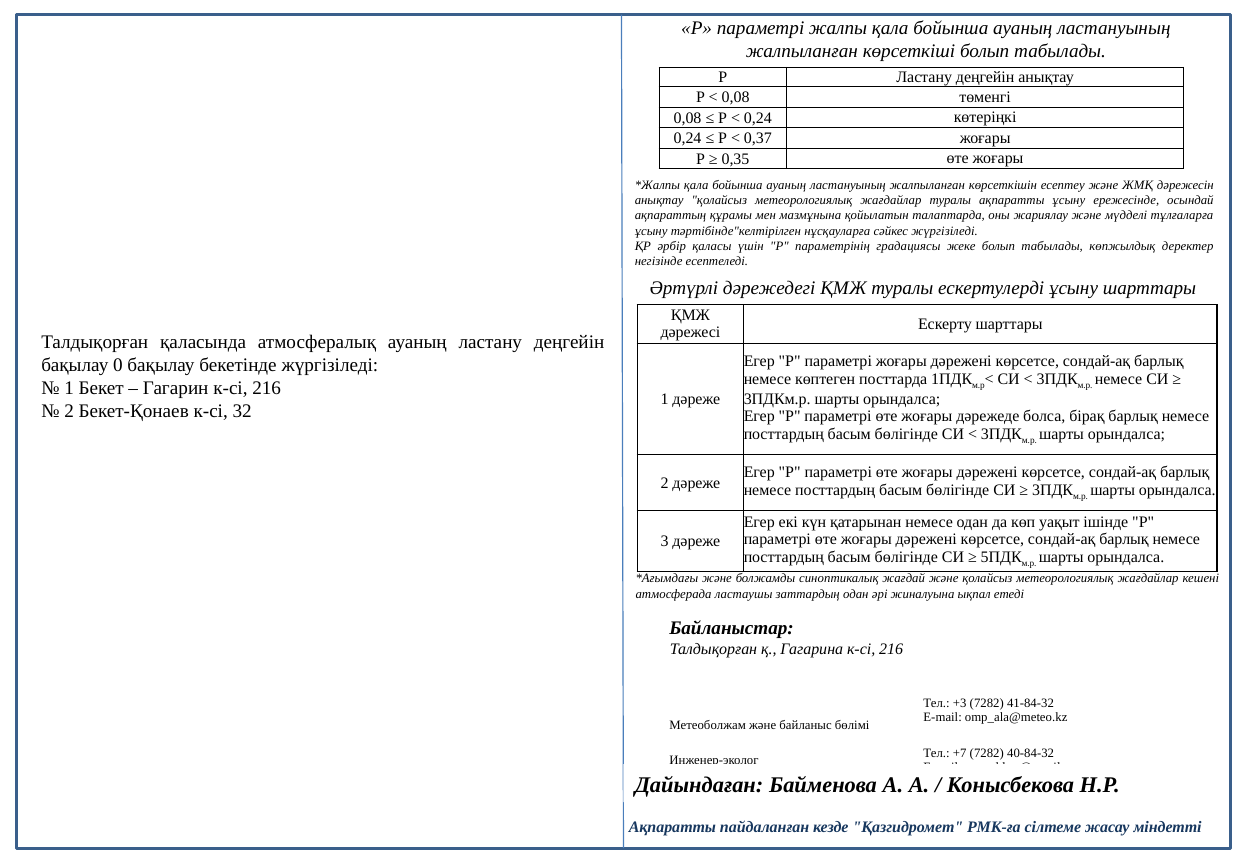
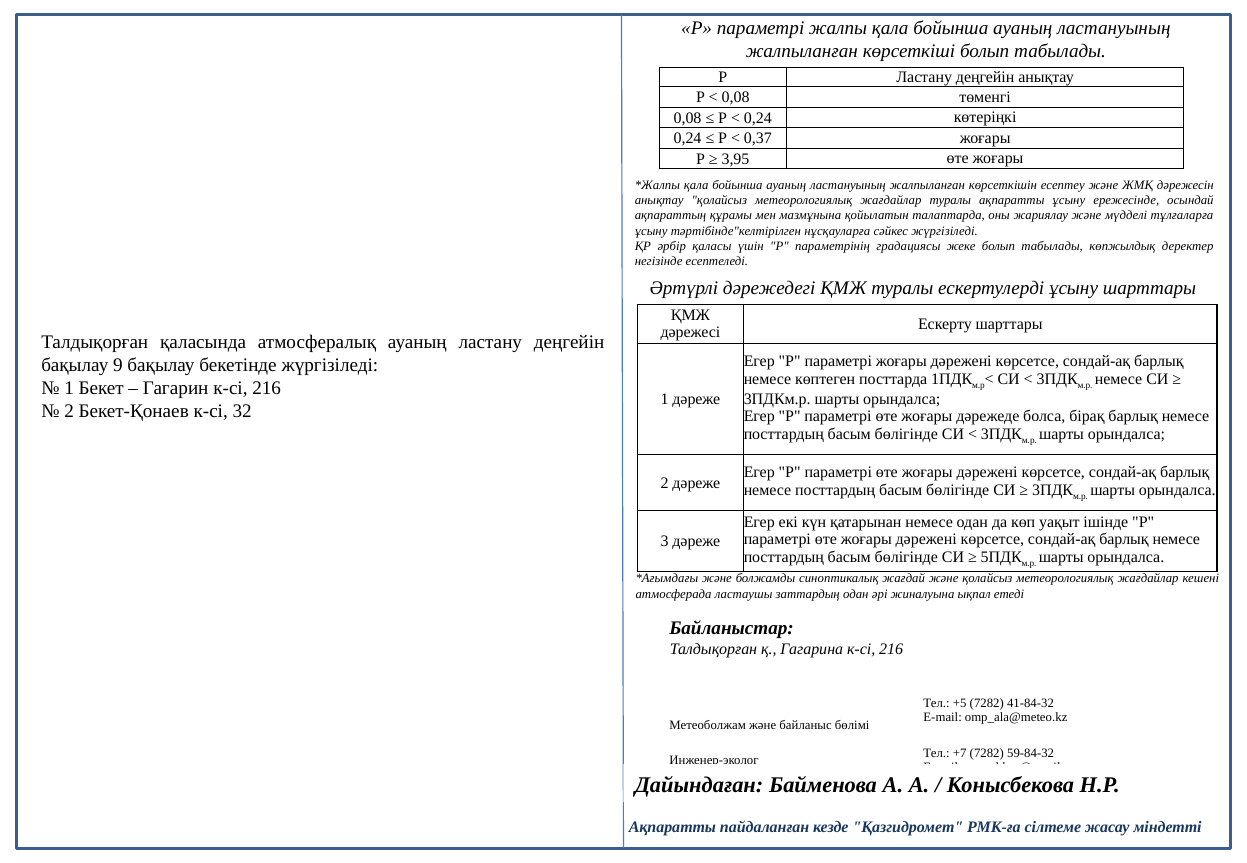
0,35: 0,35 -> 3,95
0: 0 -> 9
+3: +3 -> +5
40-84-32: 40-84-32 -> 59-84-32
